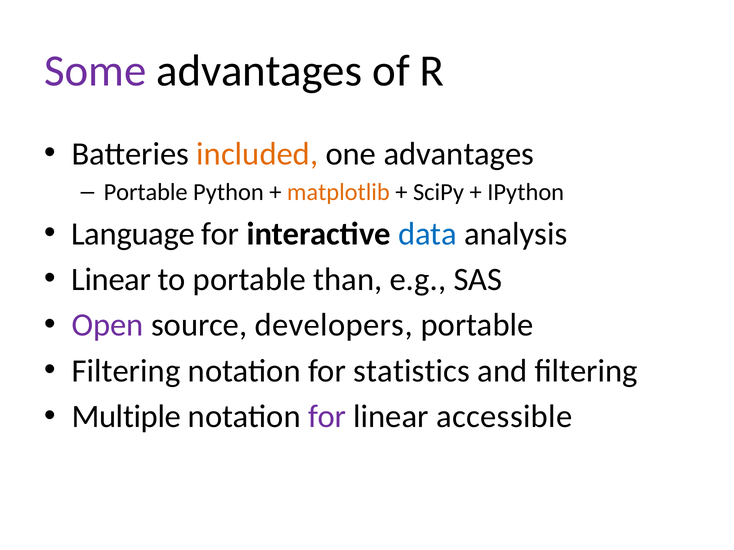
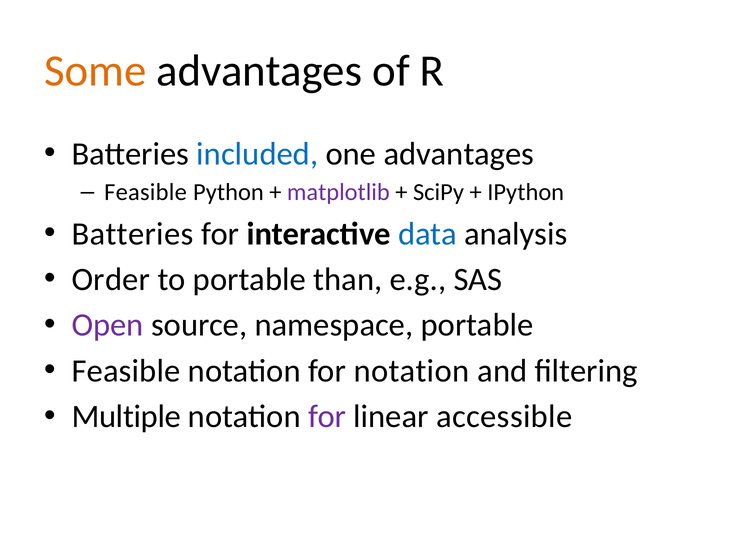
Some colour: purple -> orange
included colour: orange -> blue
Portable at (146, 193): Portable -> Feasible
matplotlib colour: orange -> purple
Language at (133, 234): Language -> Batteries
Linear at (111, 280): Linear -> Order
developers: developers -> namespace
Filtering at (126, 371): Filtering -> Feasible
for statistics: statistics -> notation
